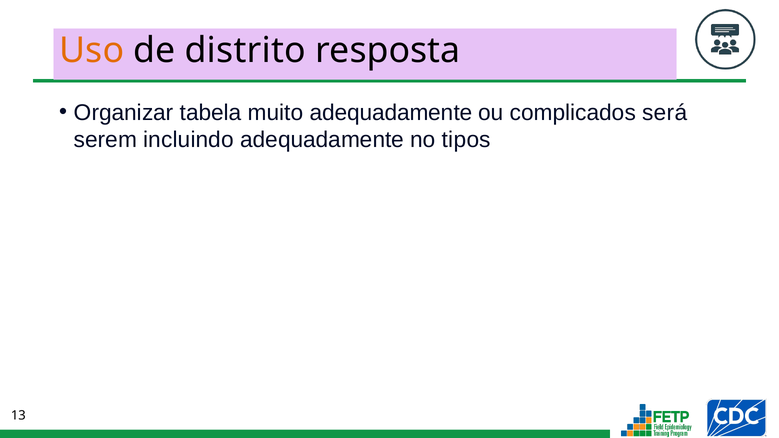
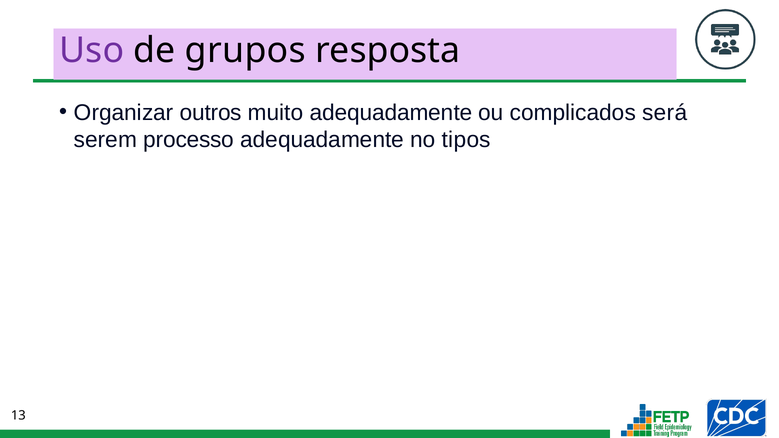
Uso colour: orange -> purple
distrito: distrito -> grupos
tabela: tabela -> outros
incluindo: incluindo -> processo
